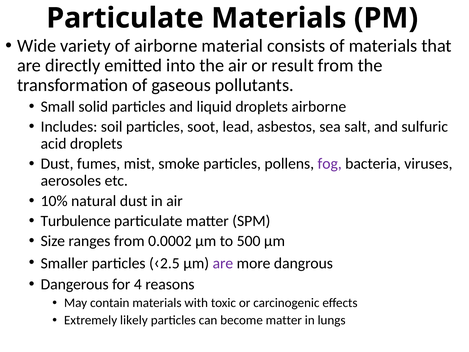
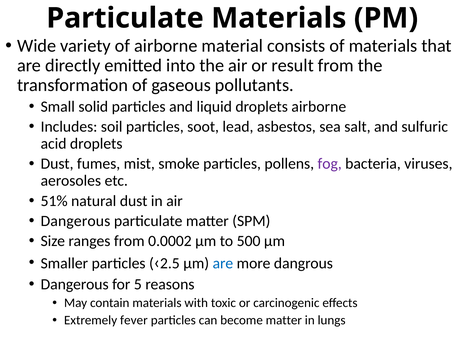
10%: 10% -> 51%
Turbulence at (76, 221): Turbulence -> Dangerous
are at (223, 263) colour: purple -> blue
4: 4 -> 5
likely: likely -> fever
